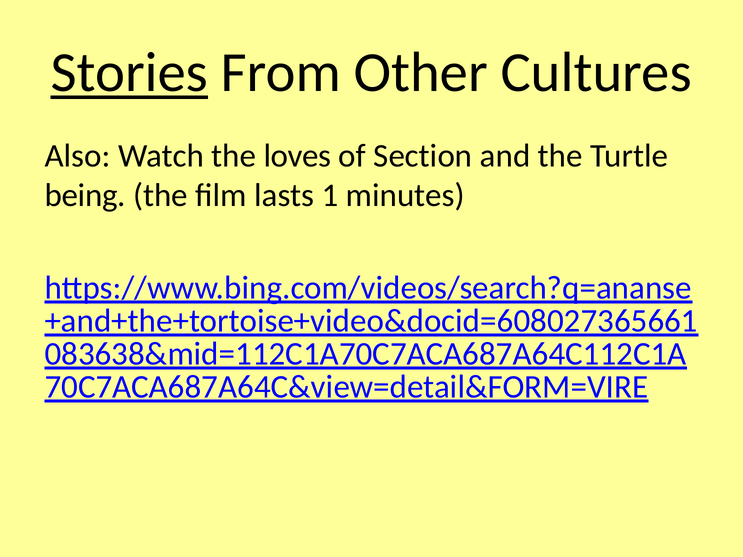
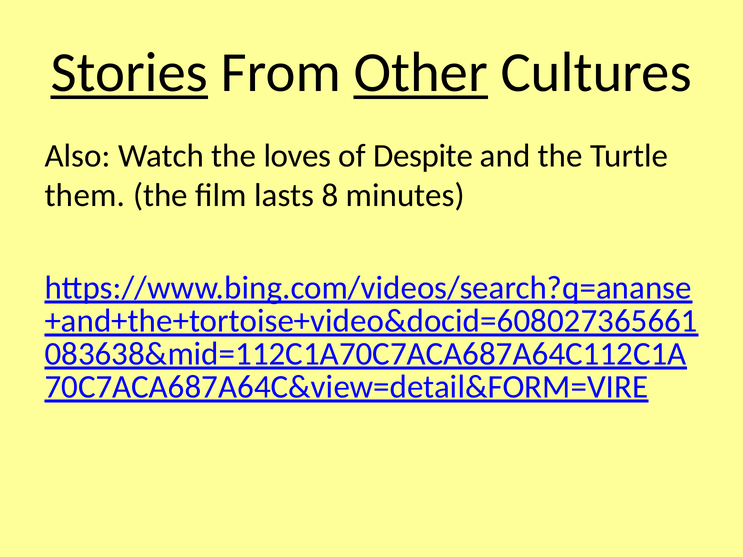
Other underline: none -> present
Section: Section -> Despite
being: being -> them
1: 1 -> 8
